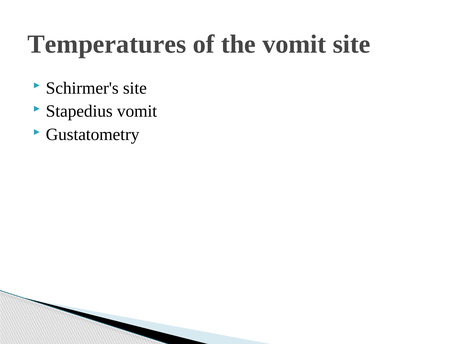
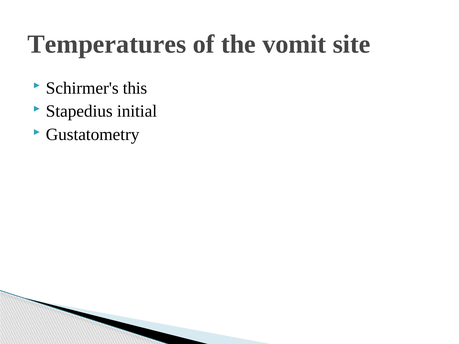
Schirmer's site: site -> this
Stapedius vomit: vomit -> initial
